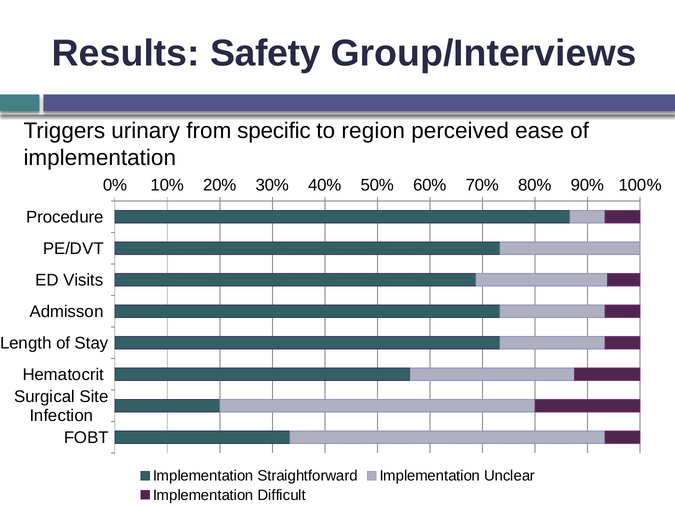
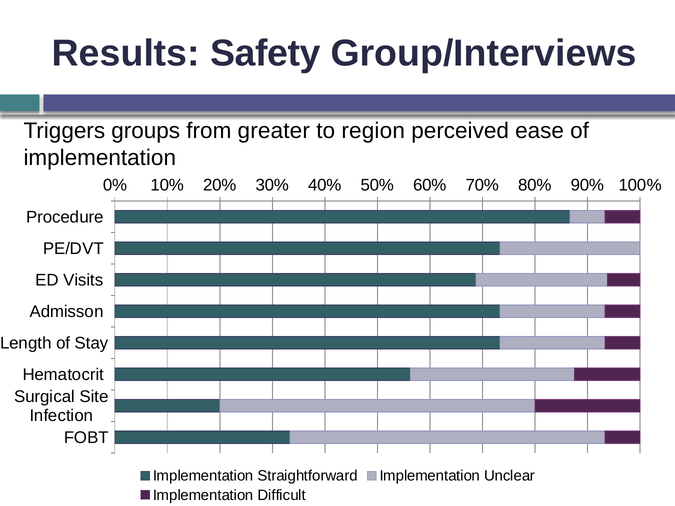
urinary: urinary -> groups
specific: specific -> greater
